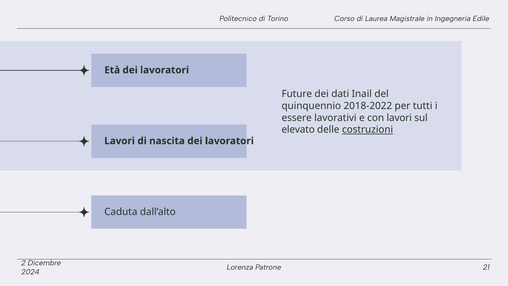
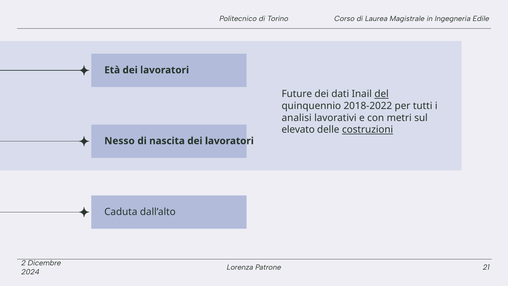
del underline: none -> present
essere: essere -> analisi
con lavori: lavori -> metri
Lavori at (120, 141): Lavori -> Nesso
